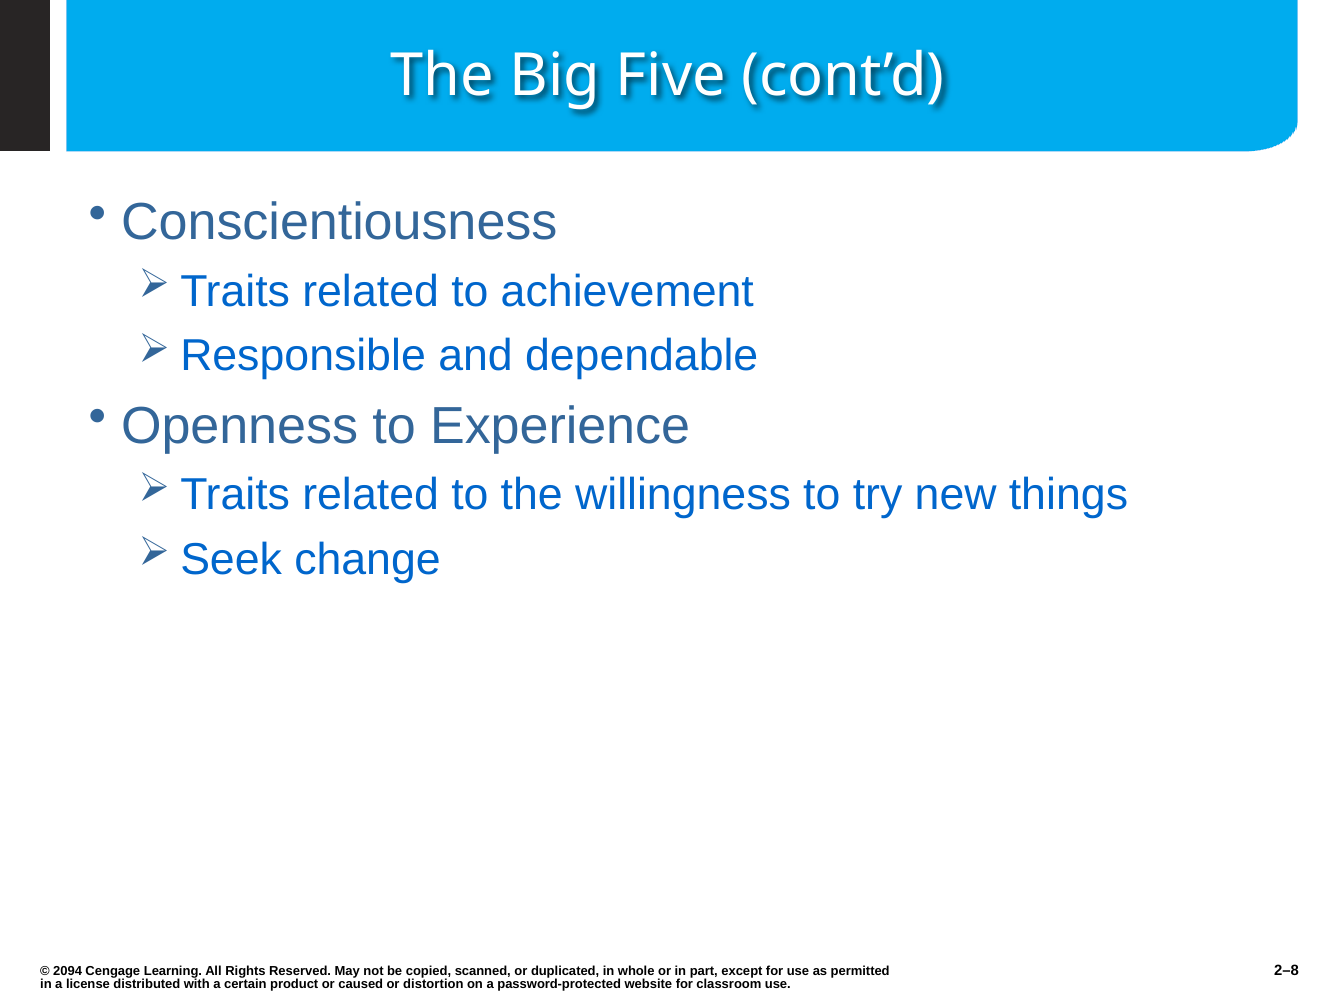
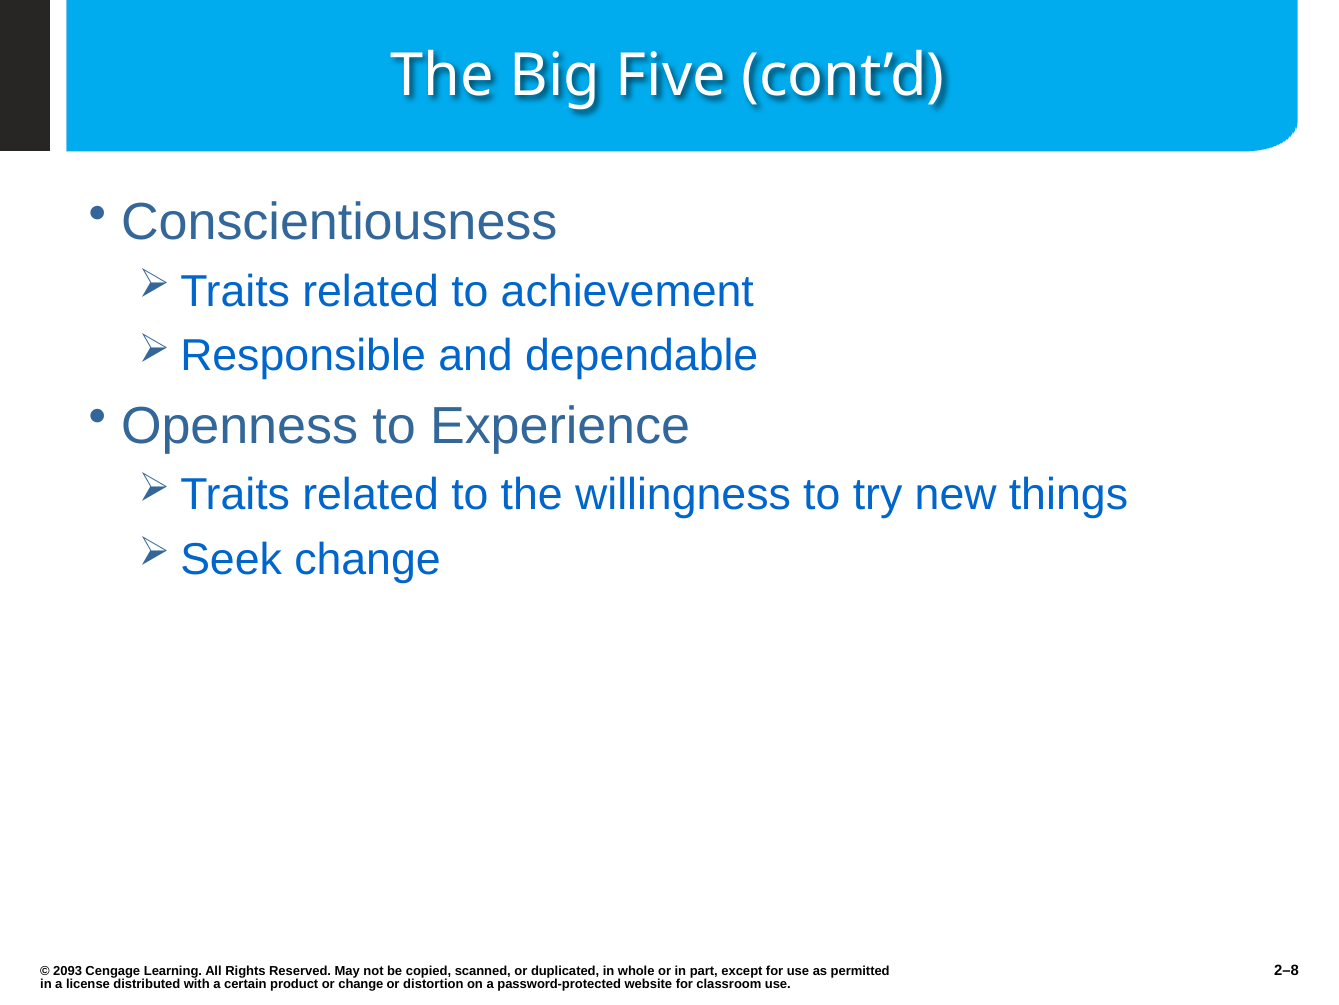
2094: 2094 -> 2093
or caused: caused -> change
